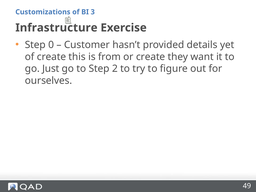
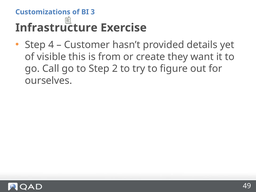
0: 0 -> 4
of create: create -> visible
Just: Just -> Call
